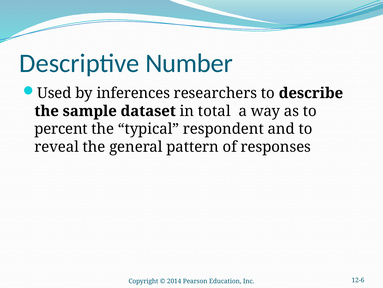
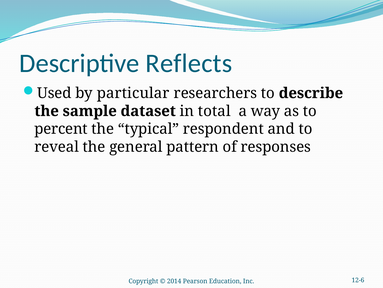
Number: Number -> Reflects
inferences: inferences -> particular
